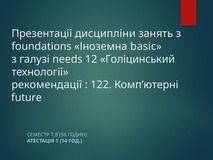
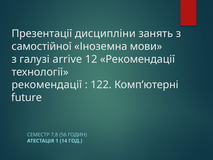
foundations: foundations -> самостійної
basic: basic -> мови
needs: needs -> arrive
12 Голіцинський: Голіцинський -> Рекомендації
